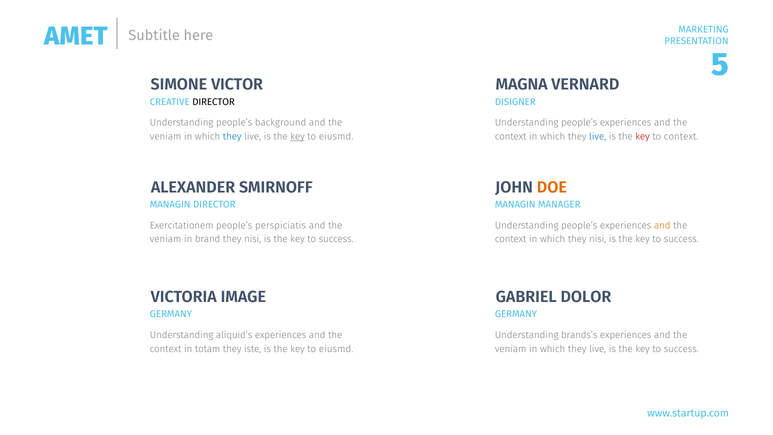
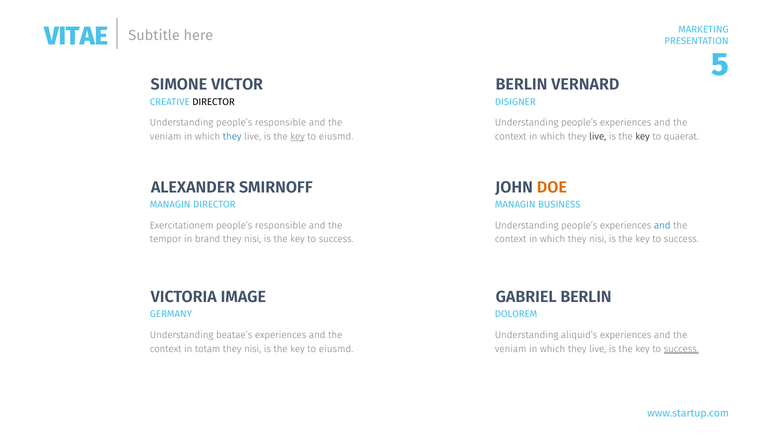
AMET: AMET -> VITAE
MAGNA at (522, 84): MAGNA -> BERLIN
Understanding people’s background: background -> responsible
live at (598, 136) colour: blue -> black
key at (643, 136) colour: red -> black
to context: context -> quaerat
MANAGER: MANAGER -> BUSINESS
perspiciatis at (281, 225): perspiciatis -> responsible
and at (662, 225) colour: orange -> blue
veniam at (166, 239): veniam -> tempor
GABRIEL DOLOR: DOLOR -> BERLIN
GERMANY at (516, 314): GERMANY -> DOLOREM
aliquid’s: aliquid’s -> beatae’s
brands’s: brands’s -> aliquid’s
iste at (253, 349): iste -> nisi
success at (681, 349) underline: none -> present
